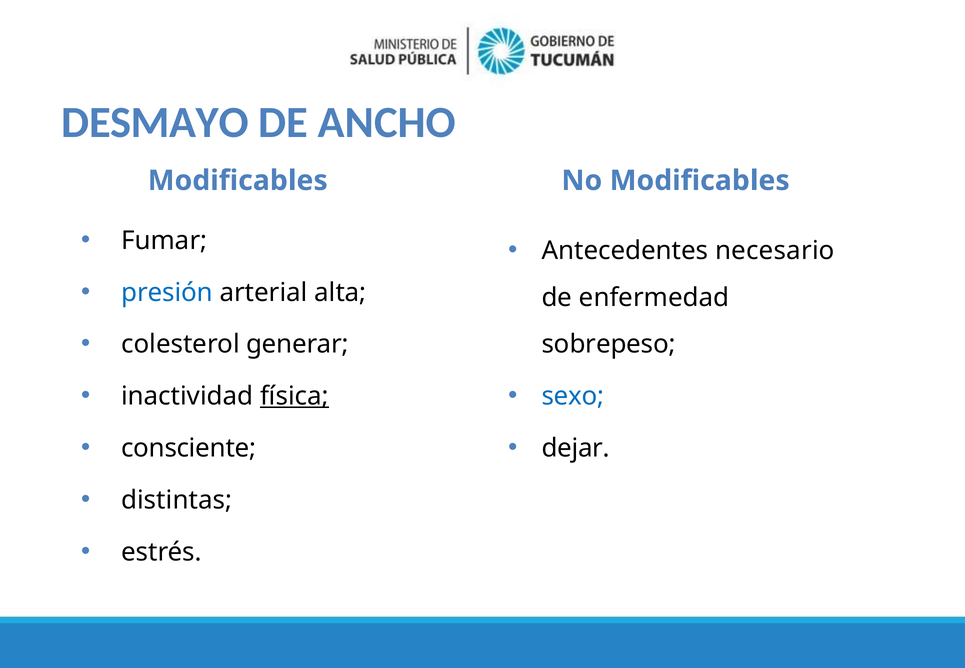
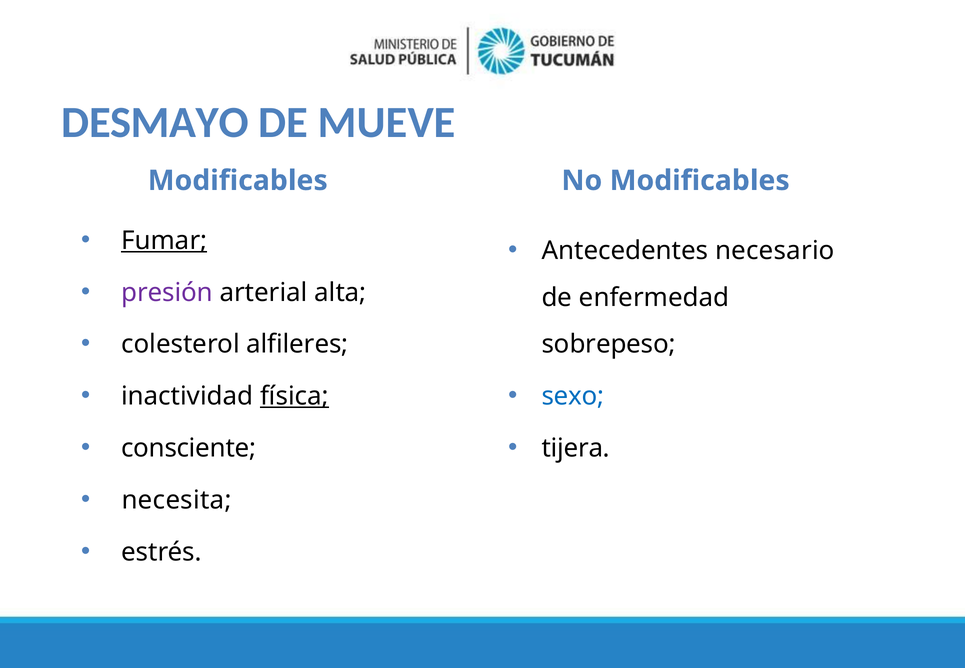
ANCHO: ANCHO -> MUEVE
Fumar underline: none -> present
presión colour: blue -> purple
generar: generar -> alfileres
dejar: dejar -> tijera
distintas: distintas -> necesita
